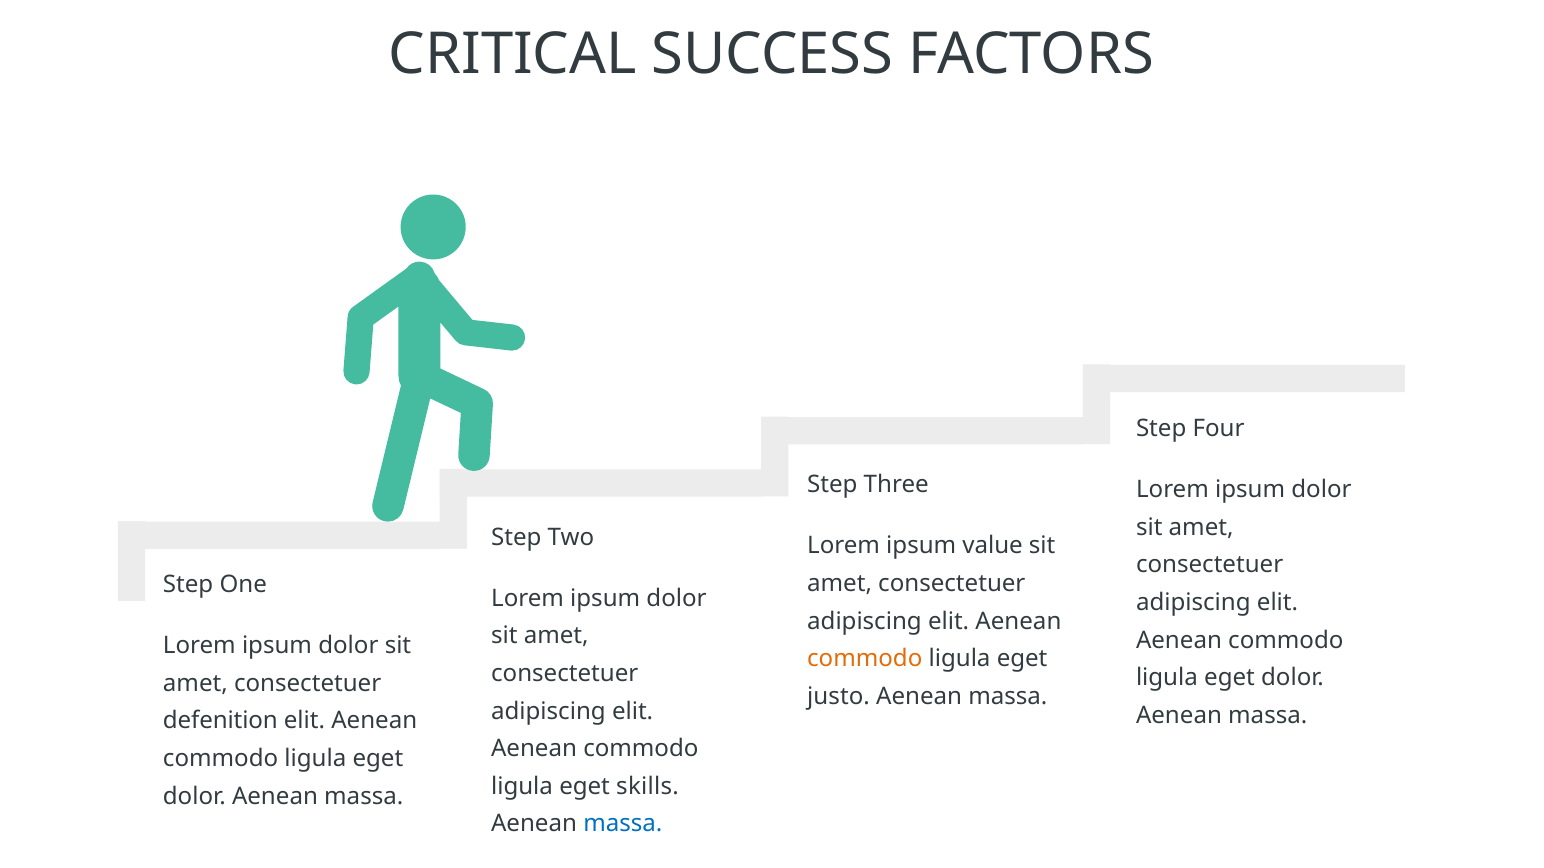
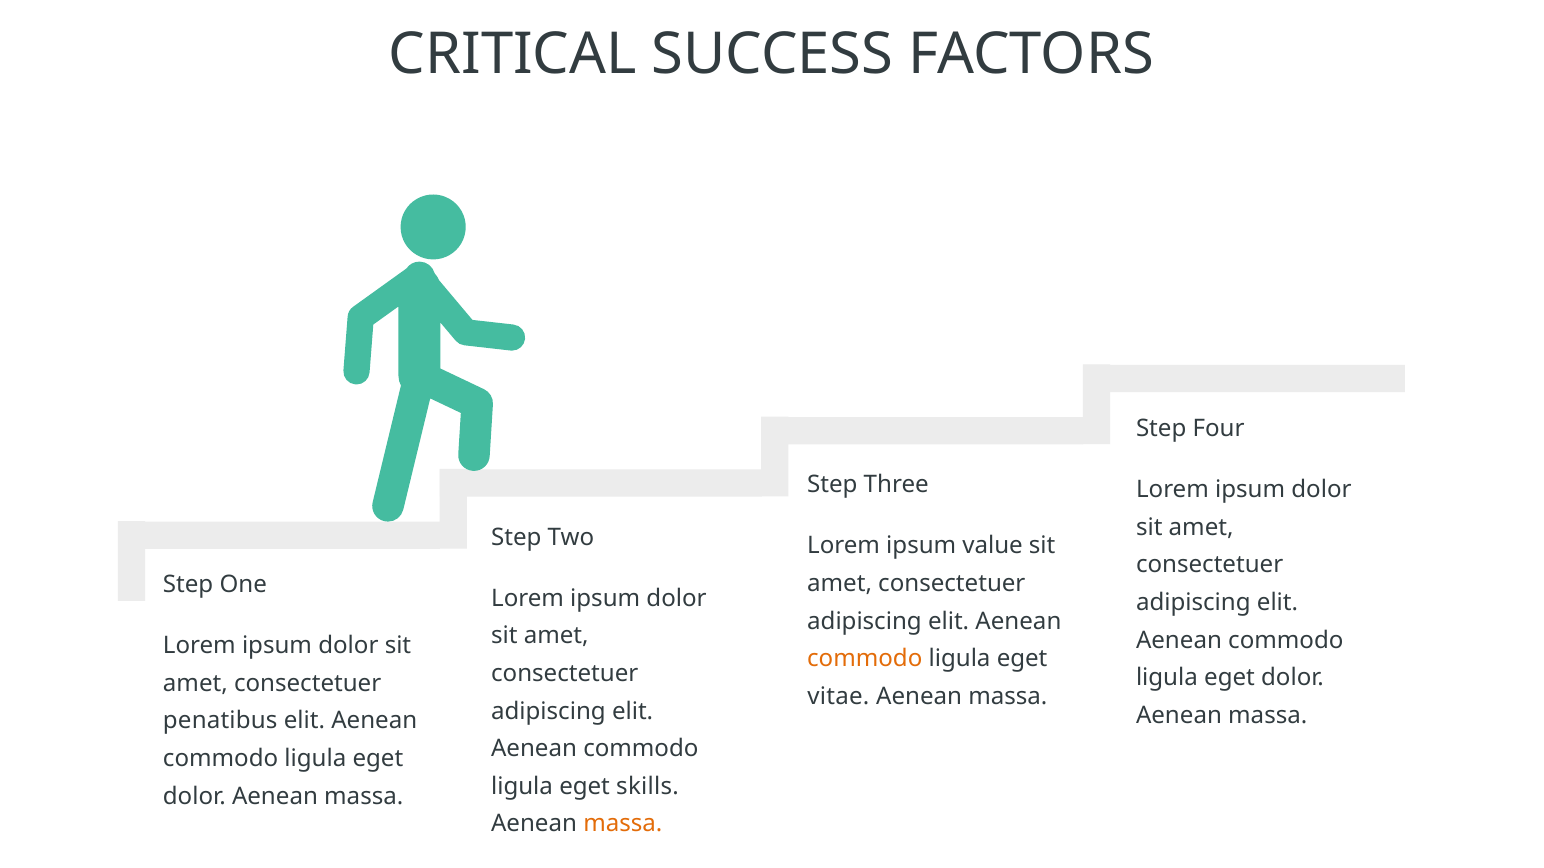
justo: justo -> vitae
defenition: defenition -> penatibus
massa at (623, 824) colour: blue -> orange
